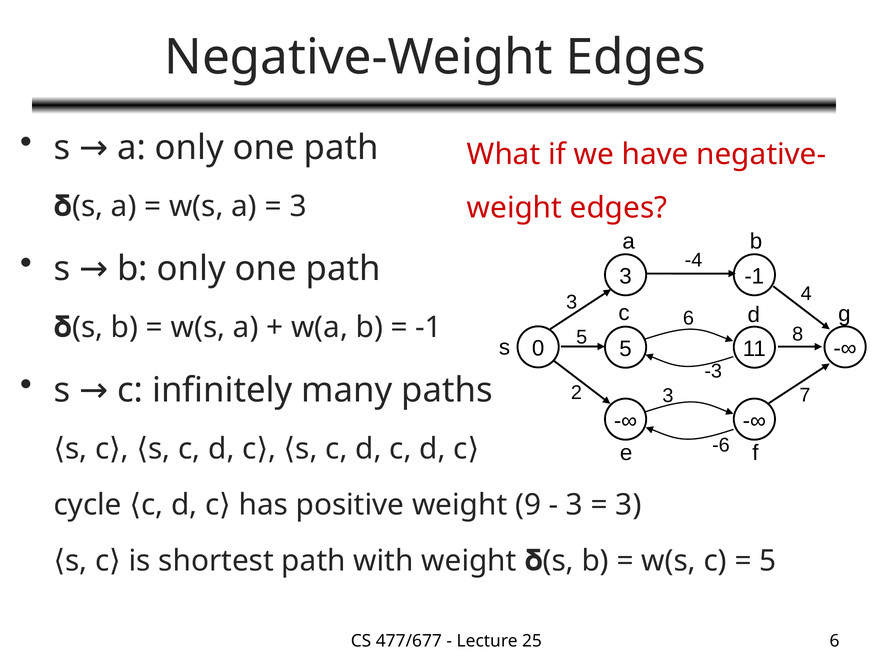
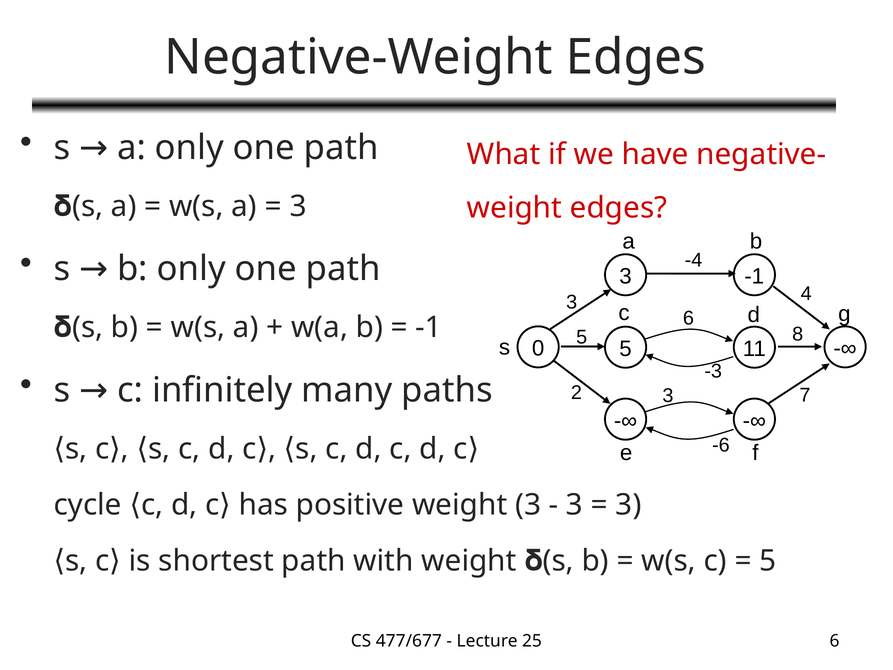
weight 9: 9 -> 3
